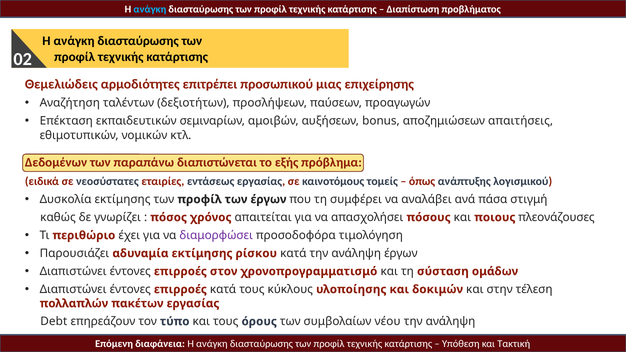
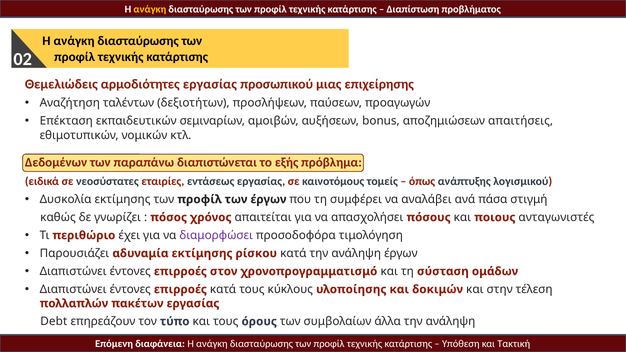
ανάγκη at (150, 9) colour: light blue -> yellow
αρμοδιότητες επιτρέπει: επιτρέπει -> εργασίας
πλεονάζουσες: πλεονάζουσες -> ανταγωνιστές
νέου: νέου -> άλλα
